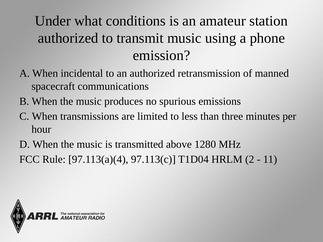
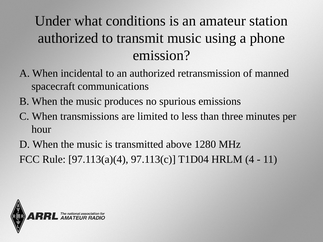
2: 2 -> 4
